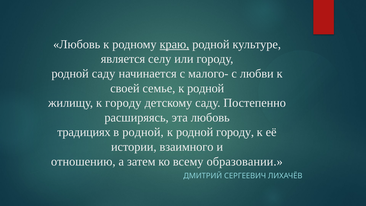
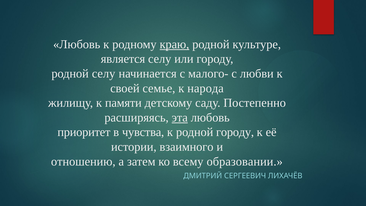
родной саду: саду -> селу
семье к родной: родной -> народа
к городу: городу -> памяти
эта underline: none -> present
традициях: традициях -> приоритет
в родной: родной -> чувства
